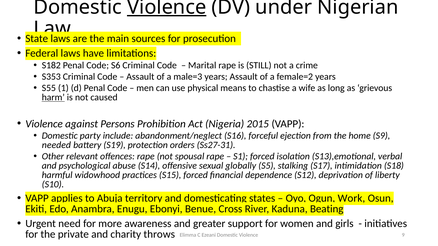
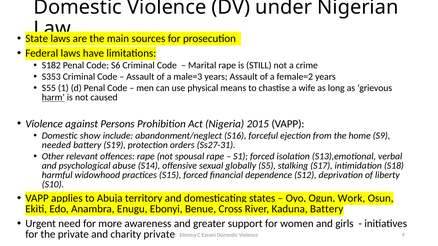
Violence at (167, 7) underline: present -> none
party: party -> show
Kaduna Beating: Beating -> Battery
charity throws: throws -> private
